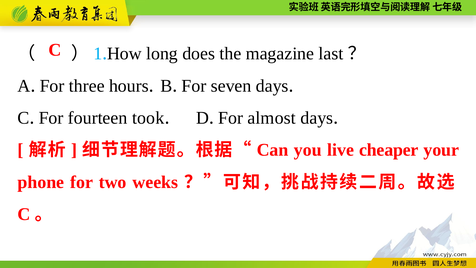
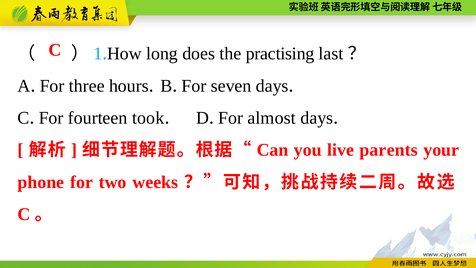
magazine: magazine -> practising
cheaper: cheaper -> parents
